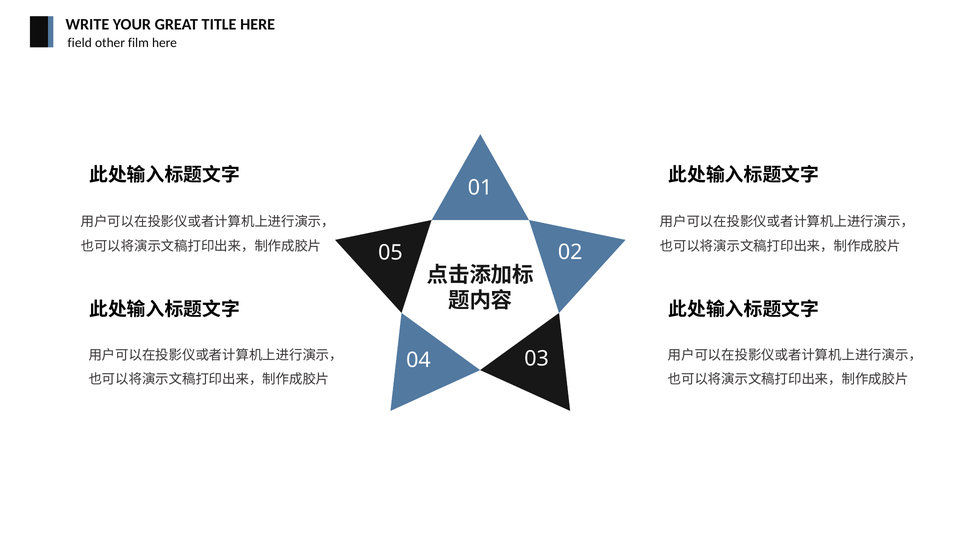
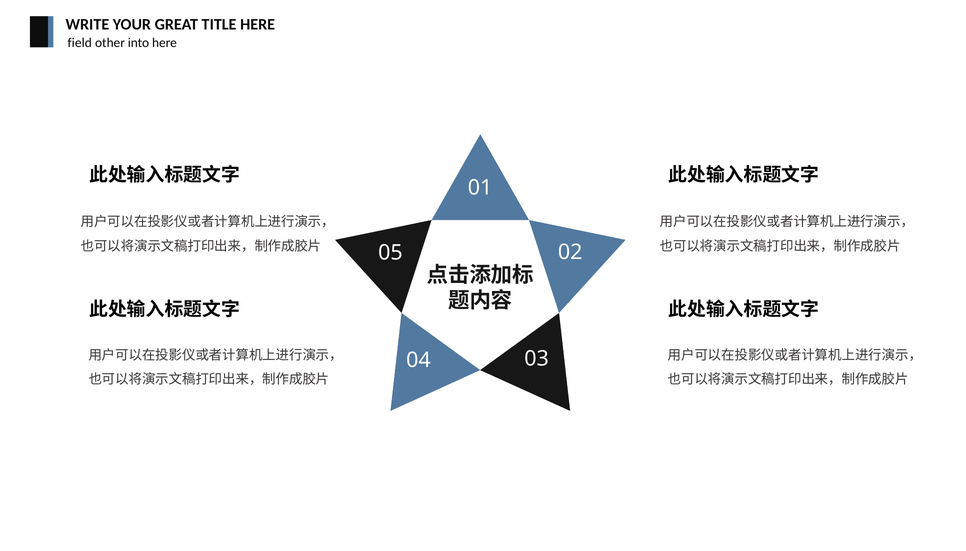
film: film -> into
